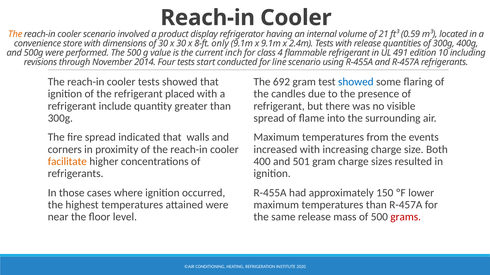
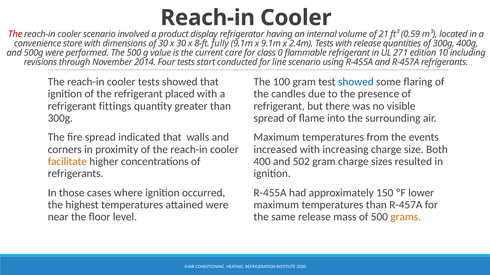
The at (15, 34) colour: orange -> red
only: only -> fully
inch: inch -> care
4: 4 -> 0
491: 491 -> 271
692: 692 -> 100
include: include -> fittings
501: 501 -> 502
grams colour: red -> orange
